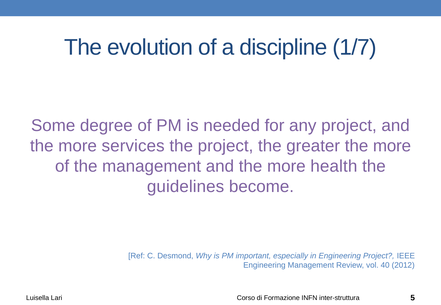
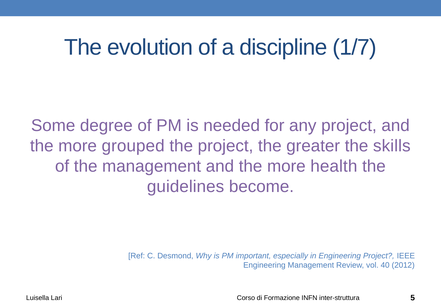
services: services -> grouped
greater the more: more -> skills
